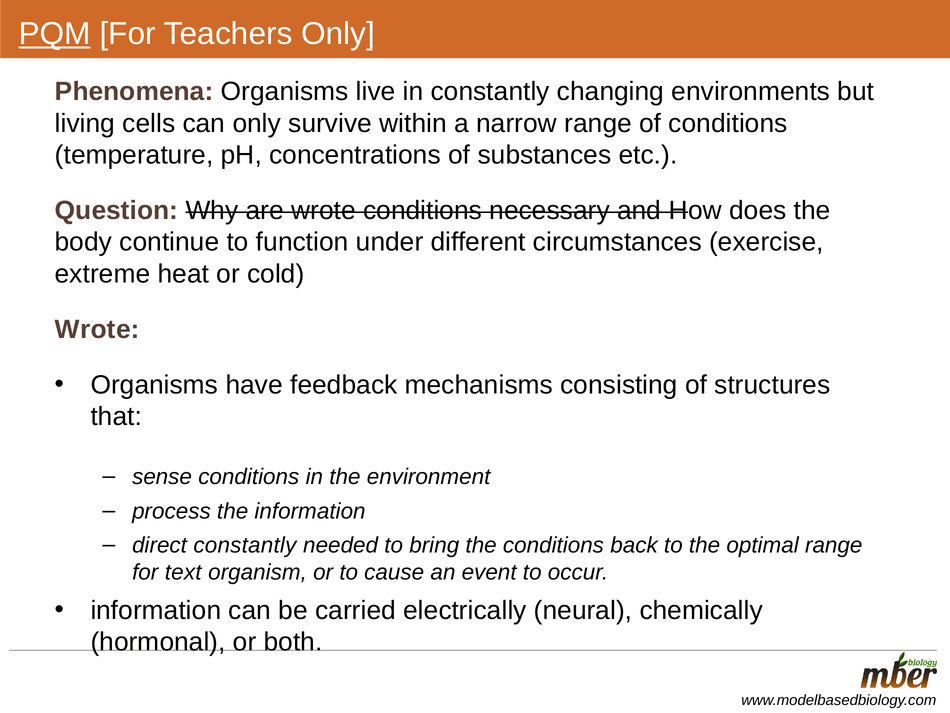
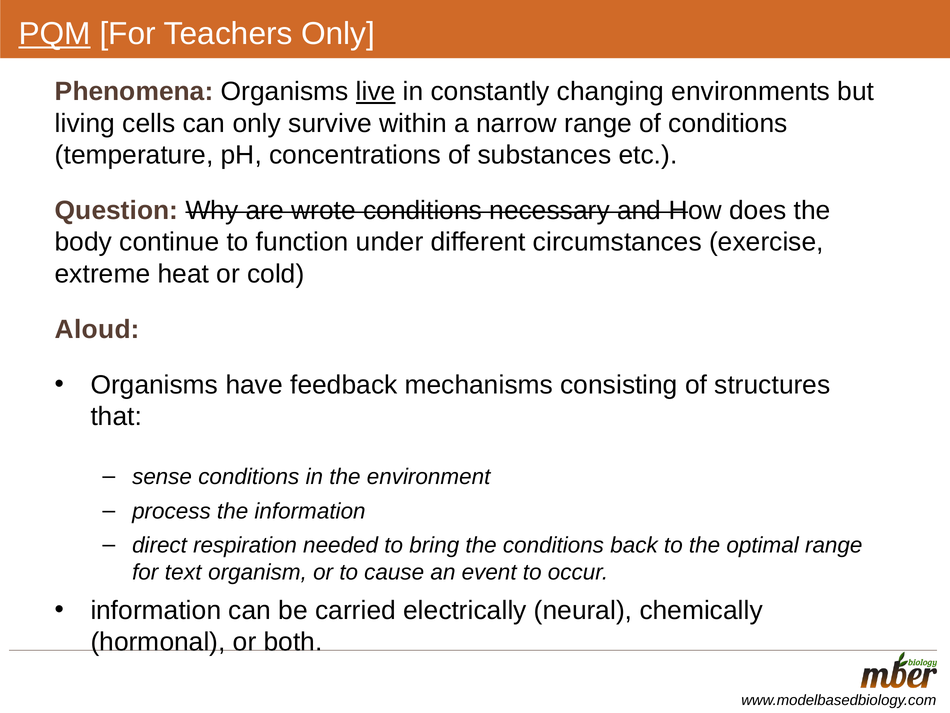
live underline: none -> present
Wrote at (97, 329): Wrote -> Aloud
direct constantly: constantly -> respiration
